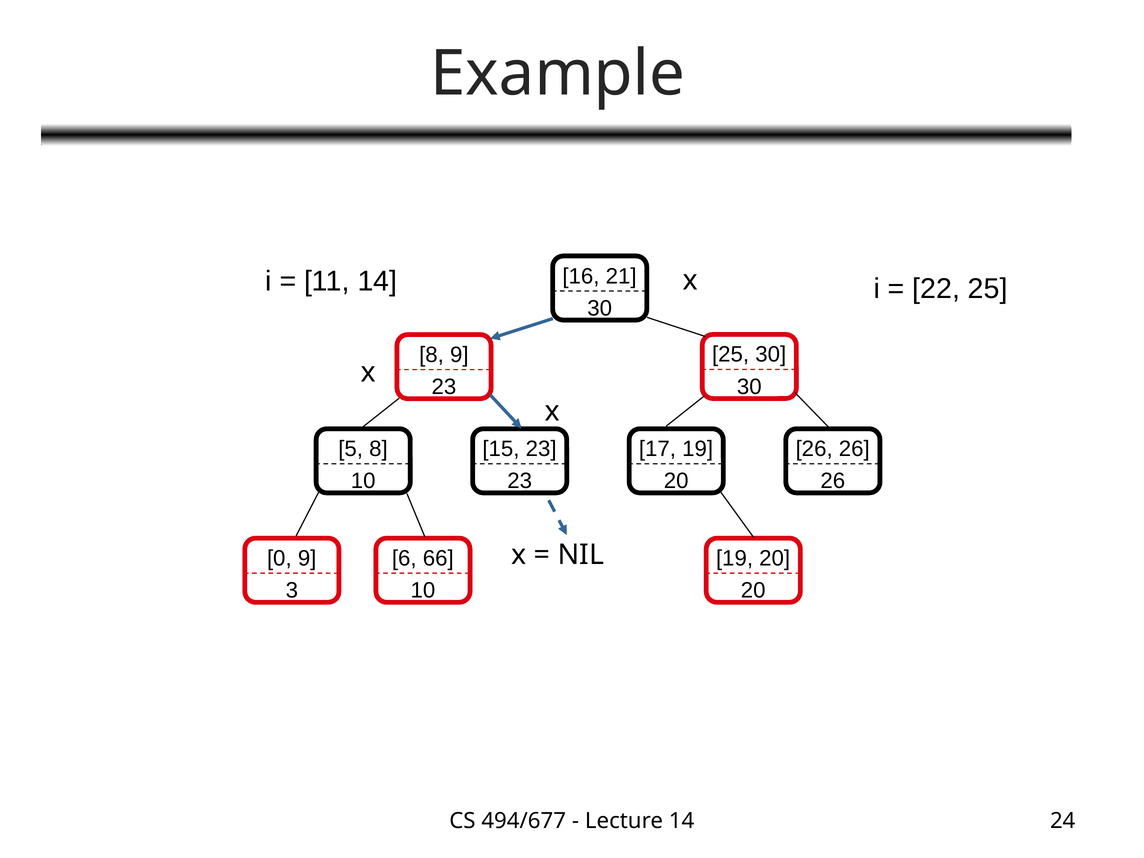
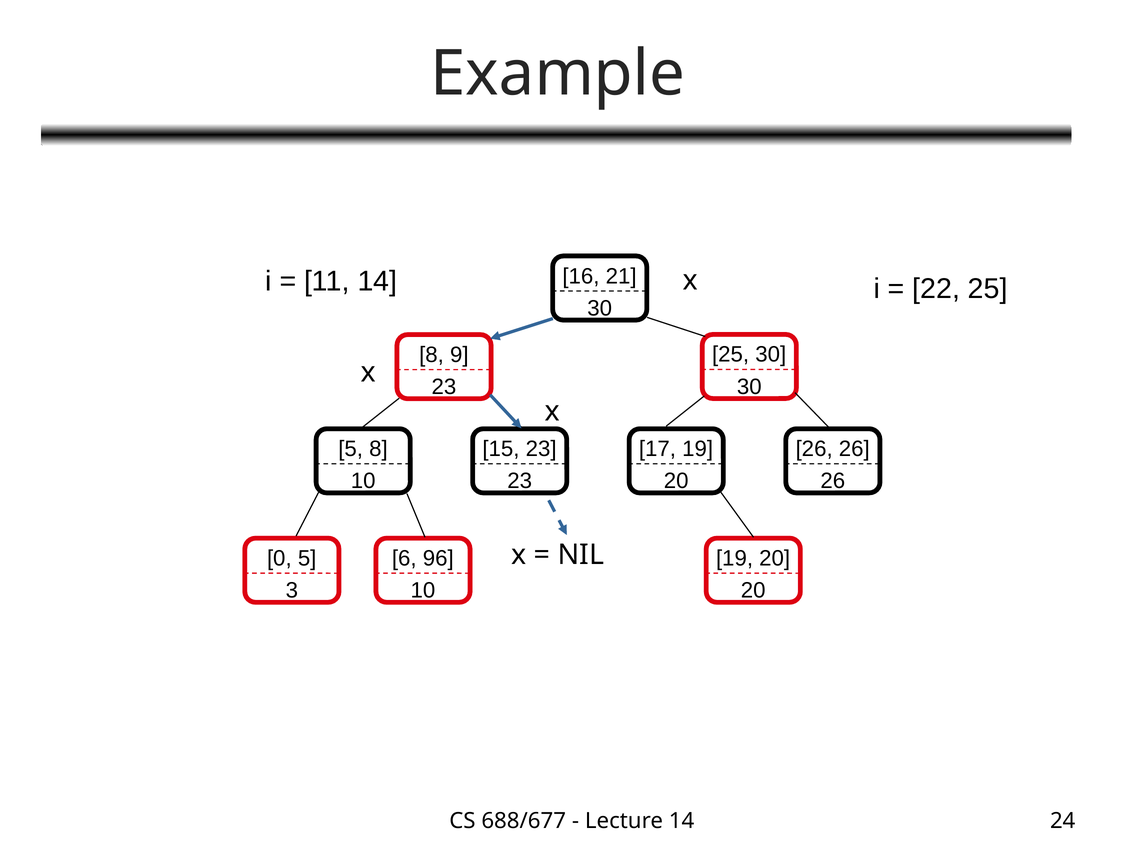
0 9: 9 -> 5
66: 66 -> 96
494/677: 494/677 -> 688/677
